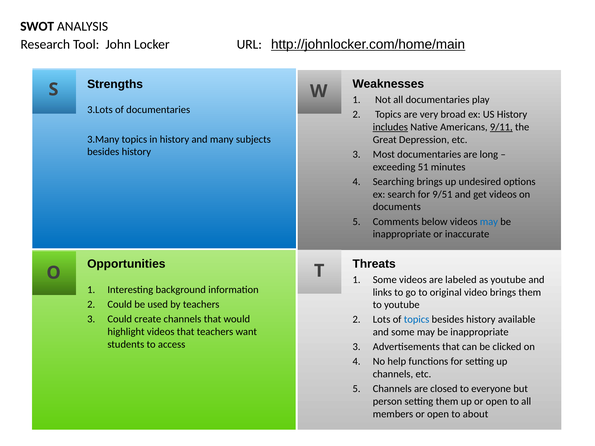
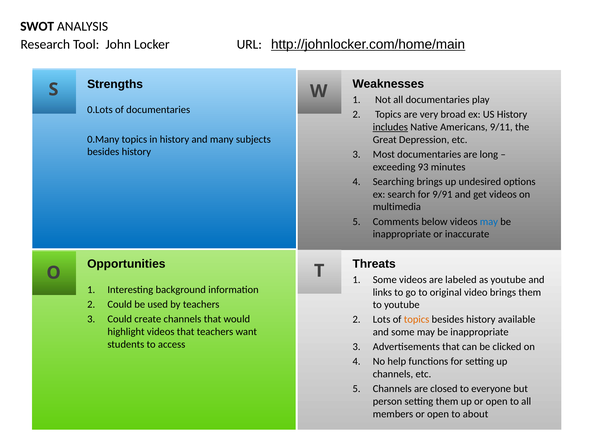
3.Lots: 3.Lots -> 0.Lots
9/11 underline: present -> none
3.Many: 3.Many -> 0.Many
51: 51 -> 93
9/51: 9/51 -> 9/91
documents: documents -> multimedia
topics at (417, 320) colour: blue -> orange
